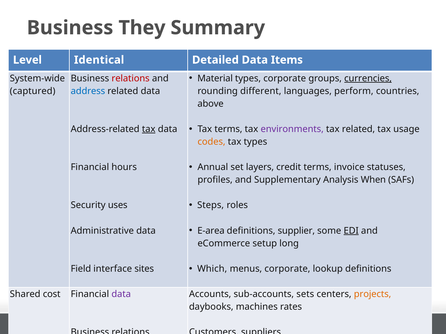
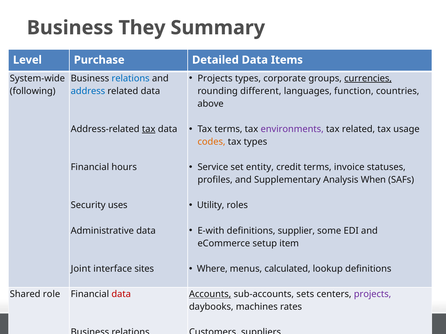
Identical: Identical -> Purchase
Material at (215, 78): Material -> Projects
relations at (131, 78) colour: red -> blue
captured: captured -> following
perform: perform -> function
Annual: Annual -> Service
layers: layers -> entity
Steps: Steps -> Utility
E-area: E-area -> E-with
EDI underline: present -> none
long: long -> item
Which: Which -> Where
menus corporate: corporate -> calculated
Field: Field -> Joint
cost: cost -> role
data at (121, 295) colour: purple -> red
Accounts underline: none -> present
projects at (373, 295) colour: orange -> purple
